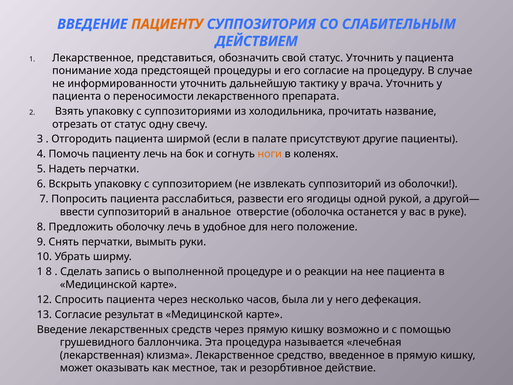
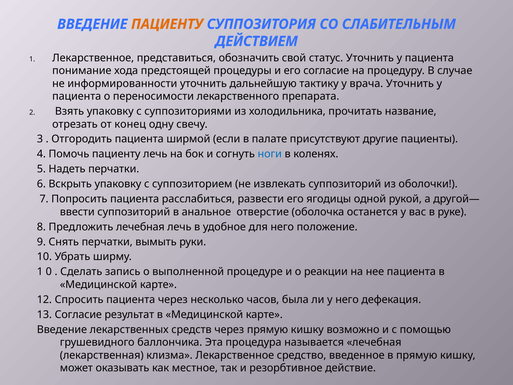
от статус: статус -> конец
ноги colour: orange -> blue
Предложить оболочку: оболочку -> лечебная
1 8: 8 -> 0
